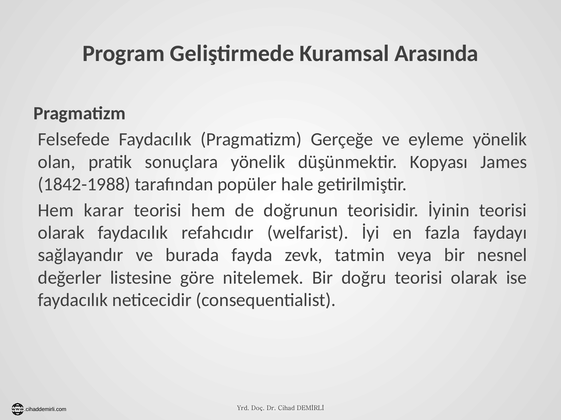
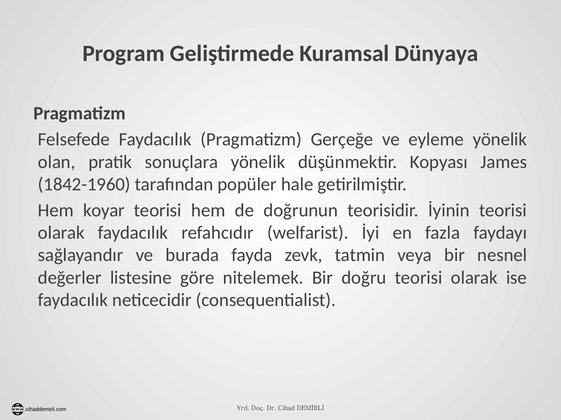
Arasında: Arasında -> Dünyaya
1842-1988: 1842-1988 -> 1842-1960
karar: karar -> koyar
